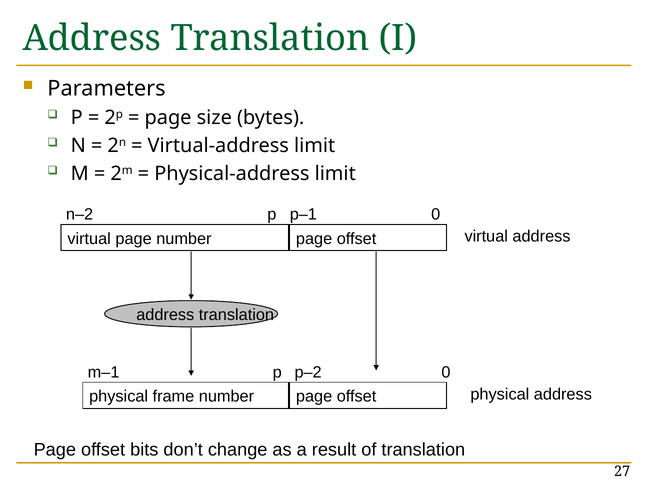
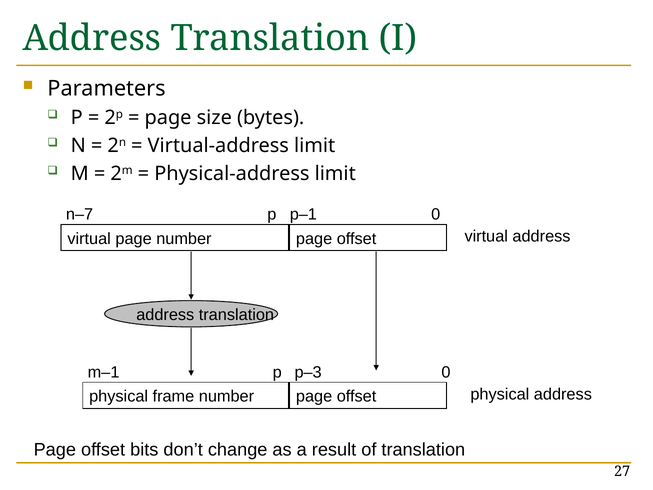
n–2: n–2 -> n–7
p–2: p–2 -> p–3
